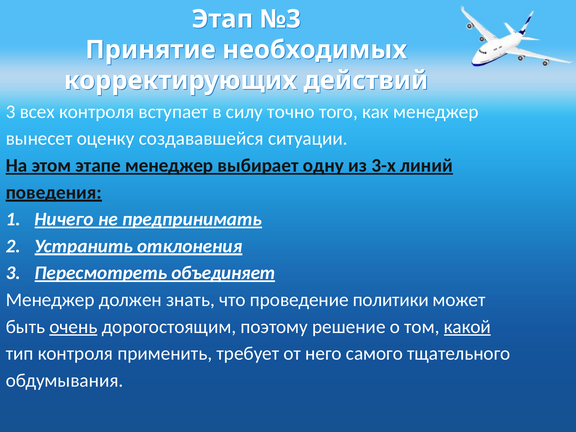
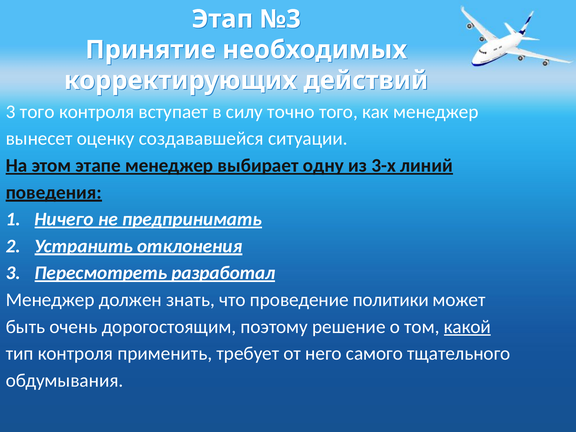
3 всех: всех -> того
объединяет: объединяет -> разработал
очень underline: present -> none
